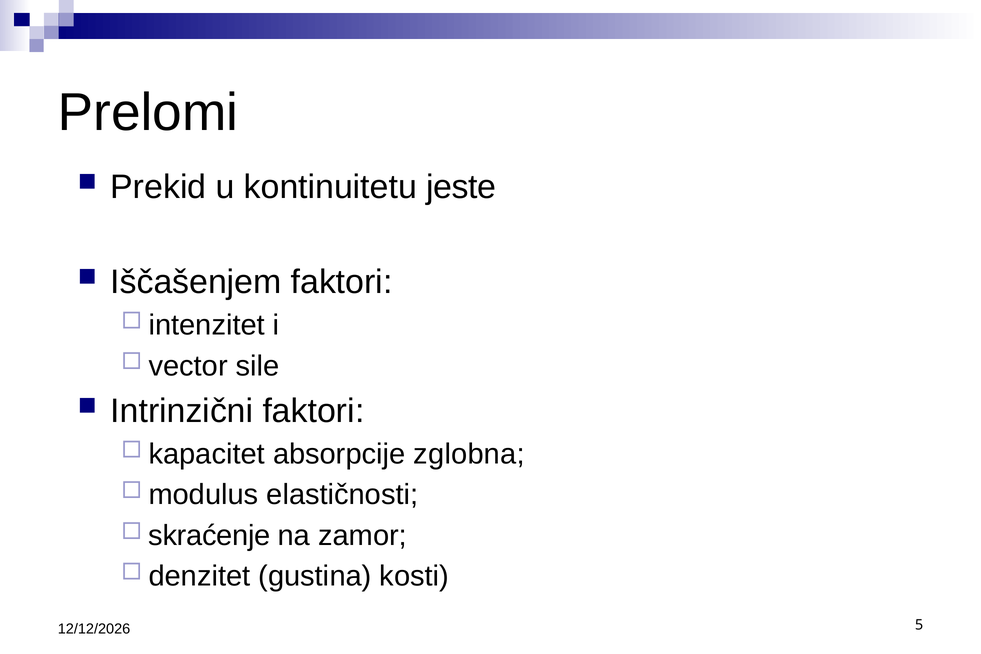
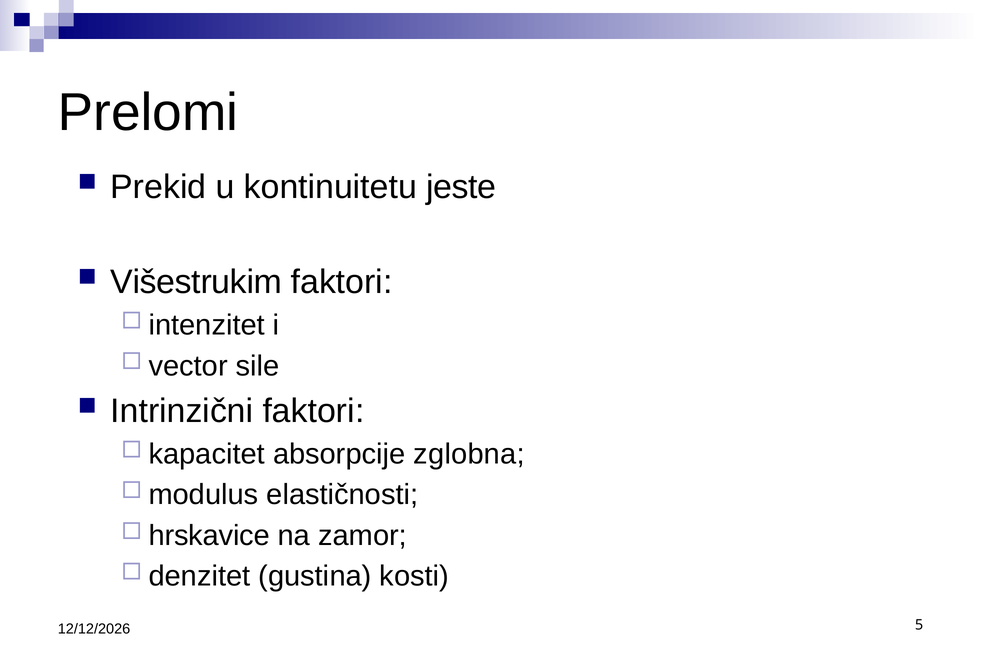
Iščašenjem: Iščašenjem -> Višestrukim
skraćenje: skraćenje -> hrskavice
